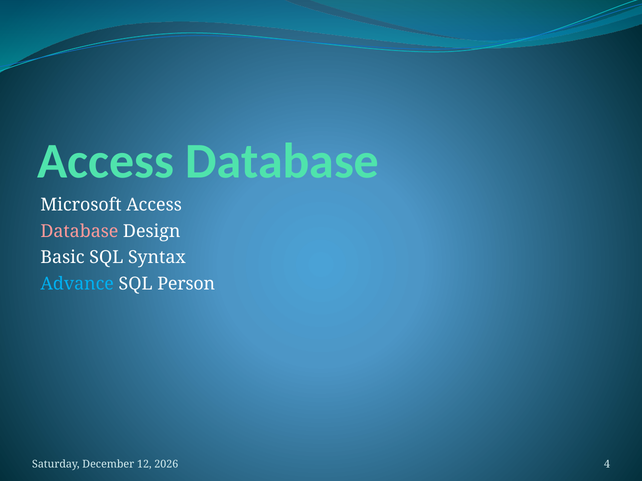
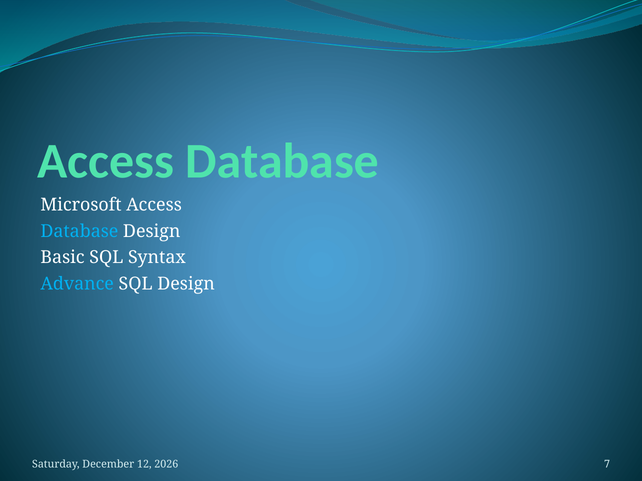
Database at (79, 231) colour: pink -> light blue
SQL Person: Person -> Design
4: 4 -> 7
